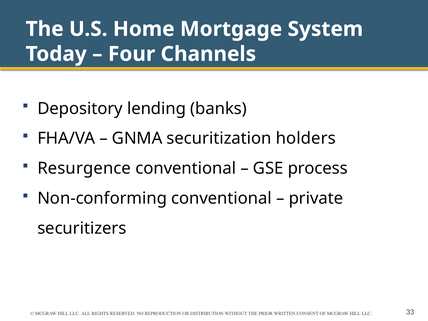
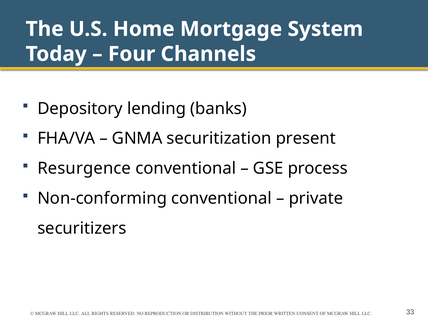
holders: holders -> present
